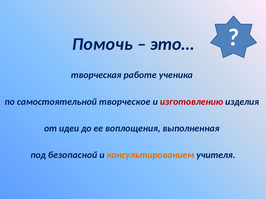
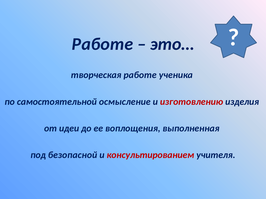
Помочь at (102, 44): Помочь -> Работе
творческое: творческое -> осмысление
консультированием colour: orange -> red
